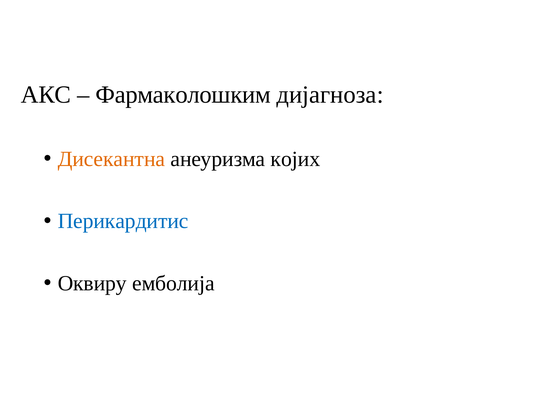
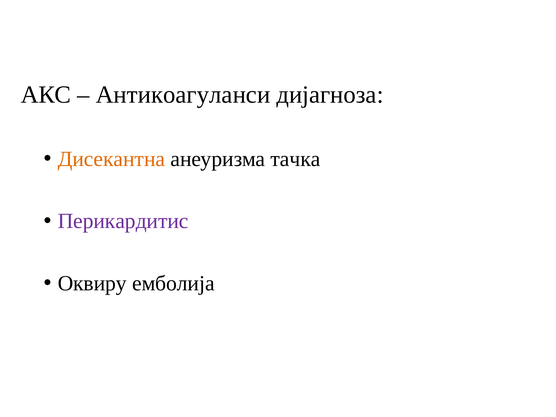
Фармаколошким: Фармаколошким -> Антикоагуланси
којих: којих -> тачка
Перикардитис colour: blue -> purple
